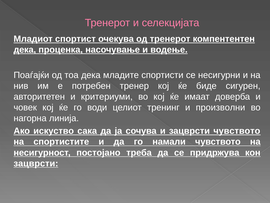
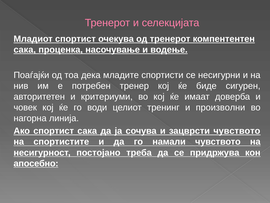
дека at (25, 50): дека -> сака
Ако искуство: искуство -> спортист
зацврсти at (36, 163): зацврсти -> апосебно
